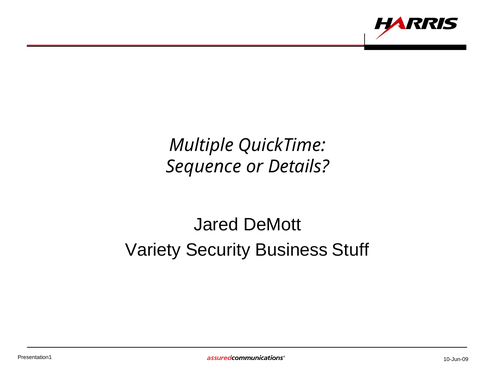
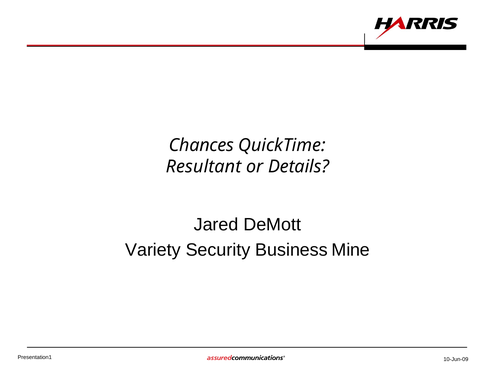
Multiple: Multiple -> Chances
Sequence: Sequence -> Resultant
Stuff: Stuff -> Mine
